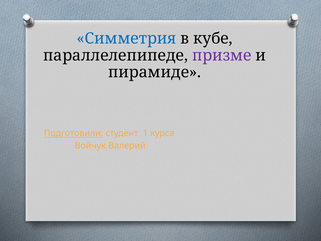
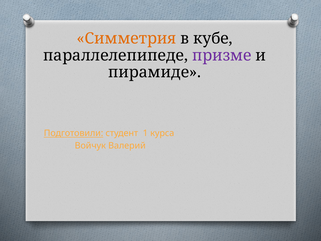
Симметрия colour: blue -> orange
